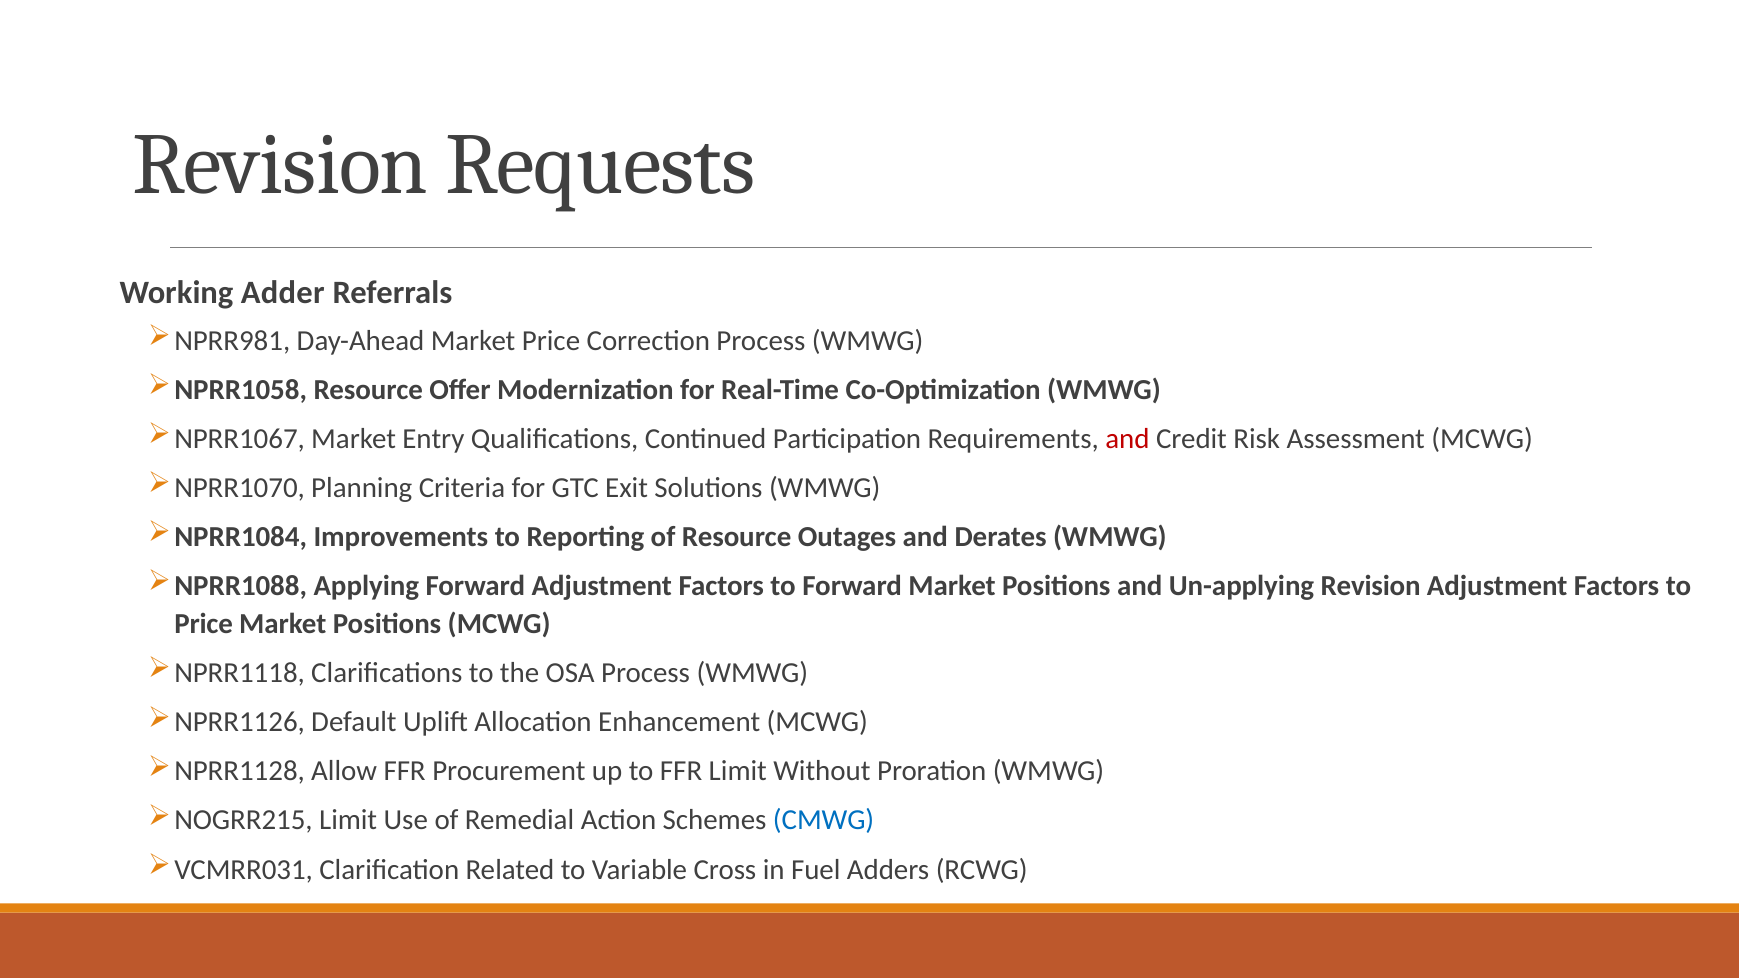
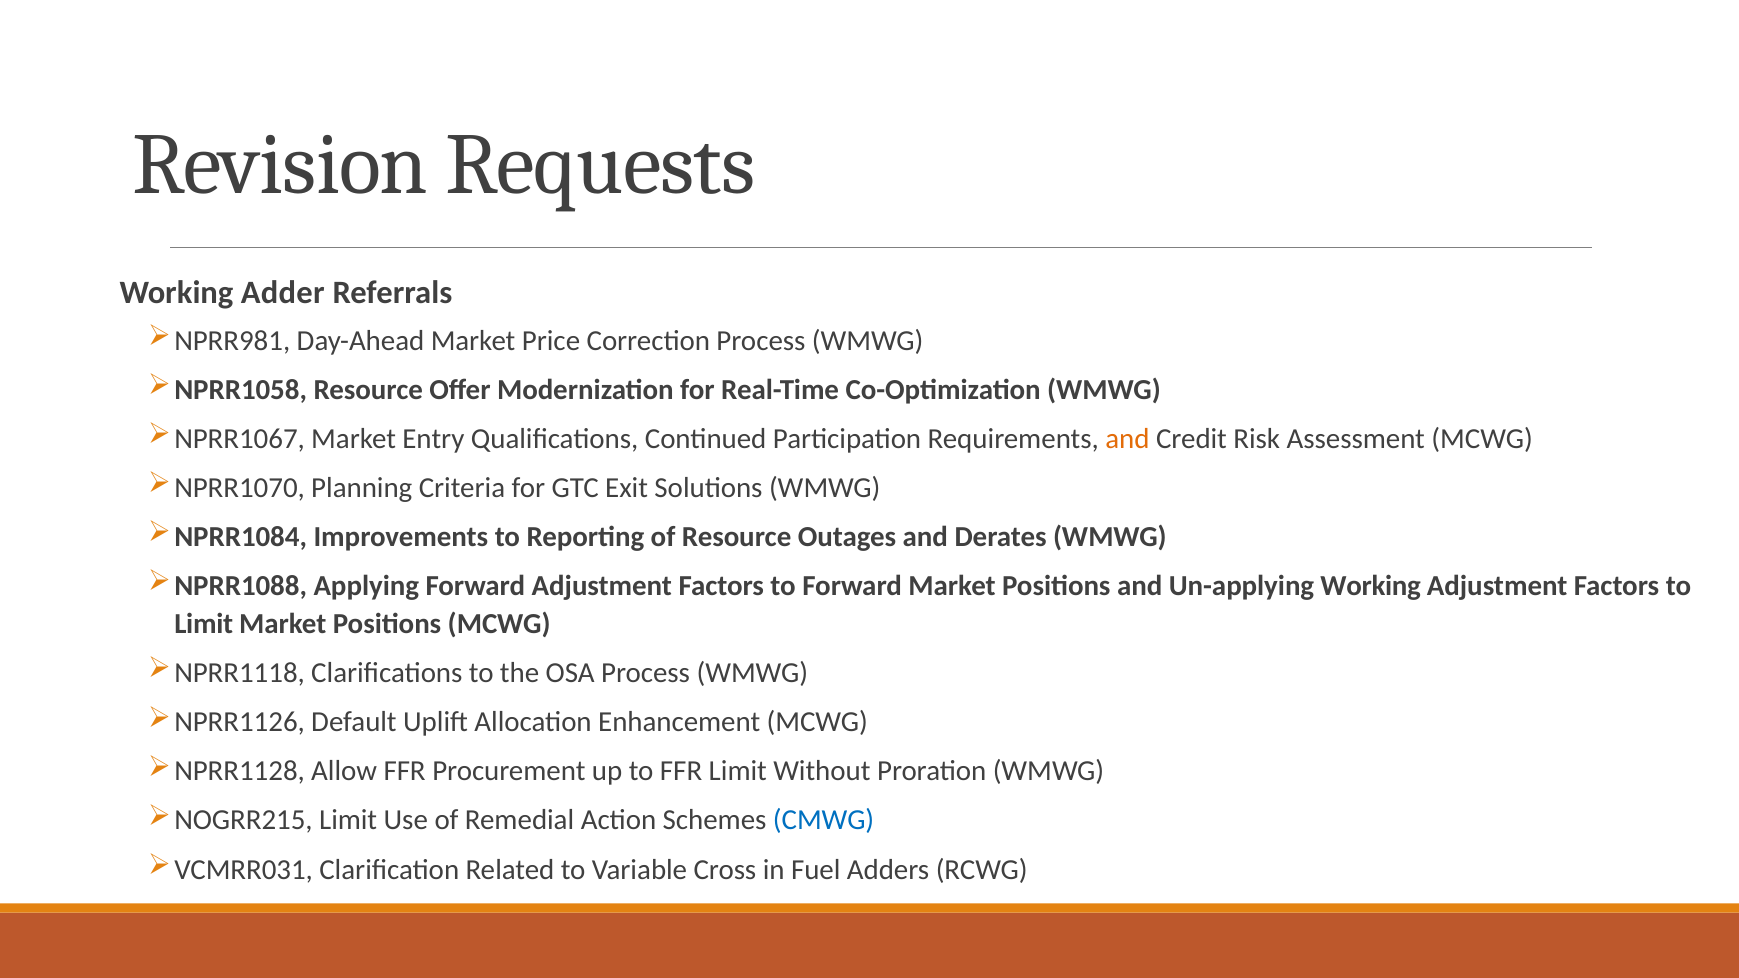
and at (1127, 439) colour: red -> orange
Un-applying Revision: Revision -> Working
Price at (204, 624): Price -> Limit
